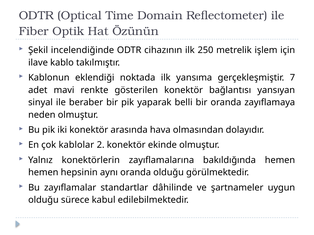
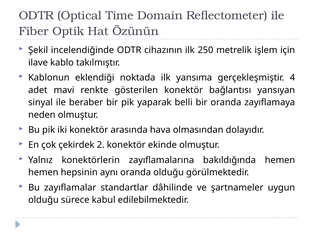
7: 7 -> 4
kablolar: kablolar -> çekirdek
